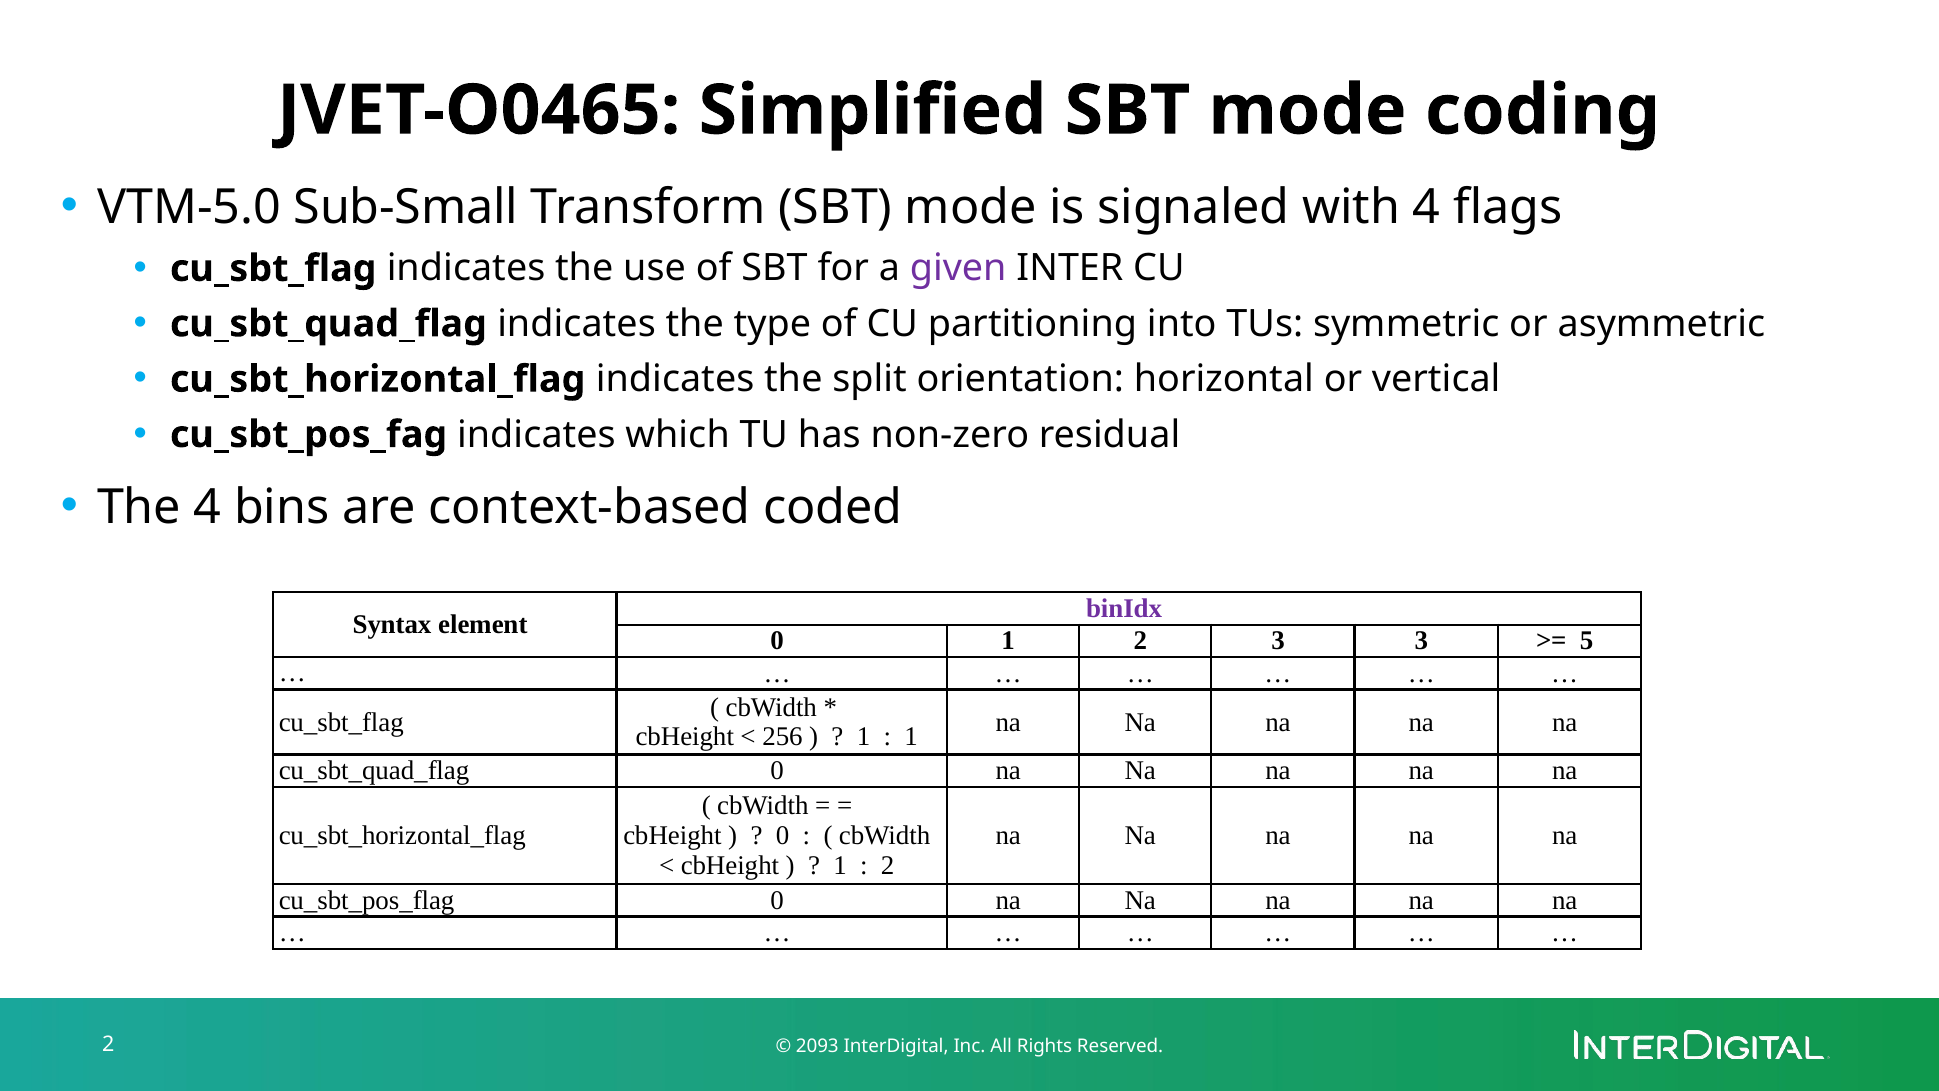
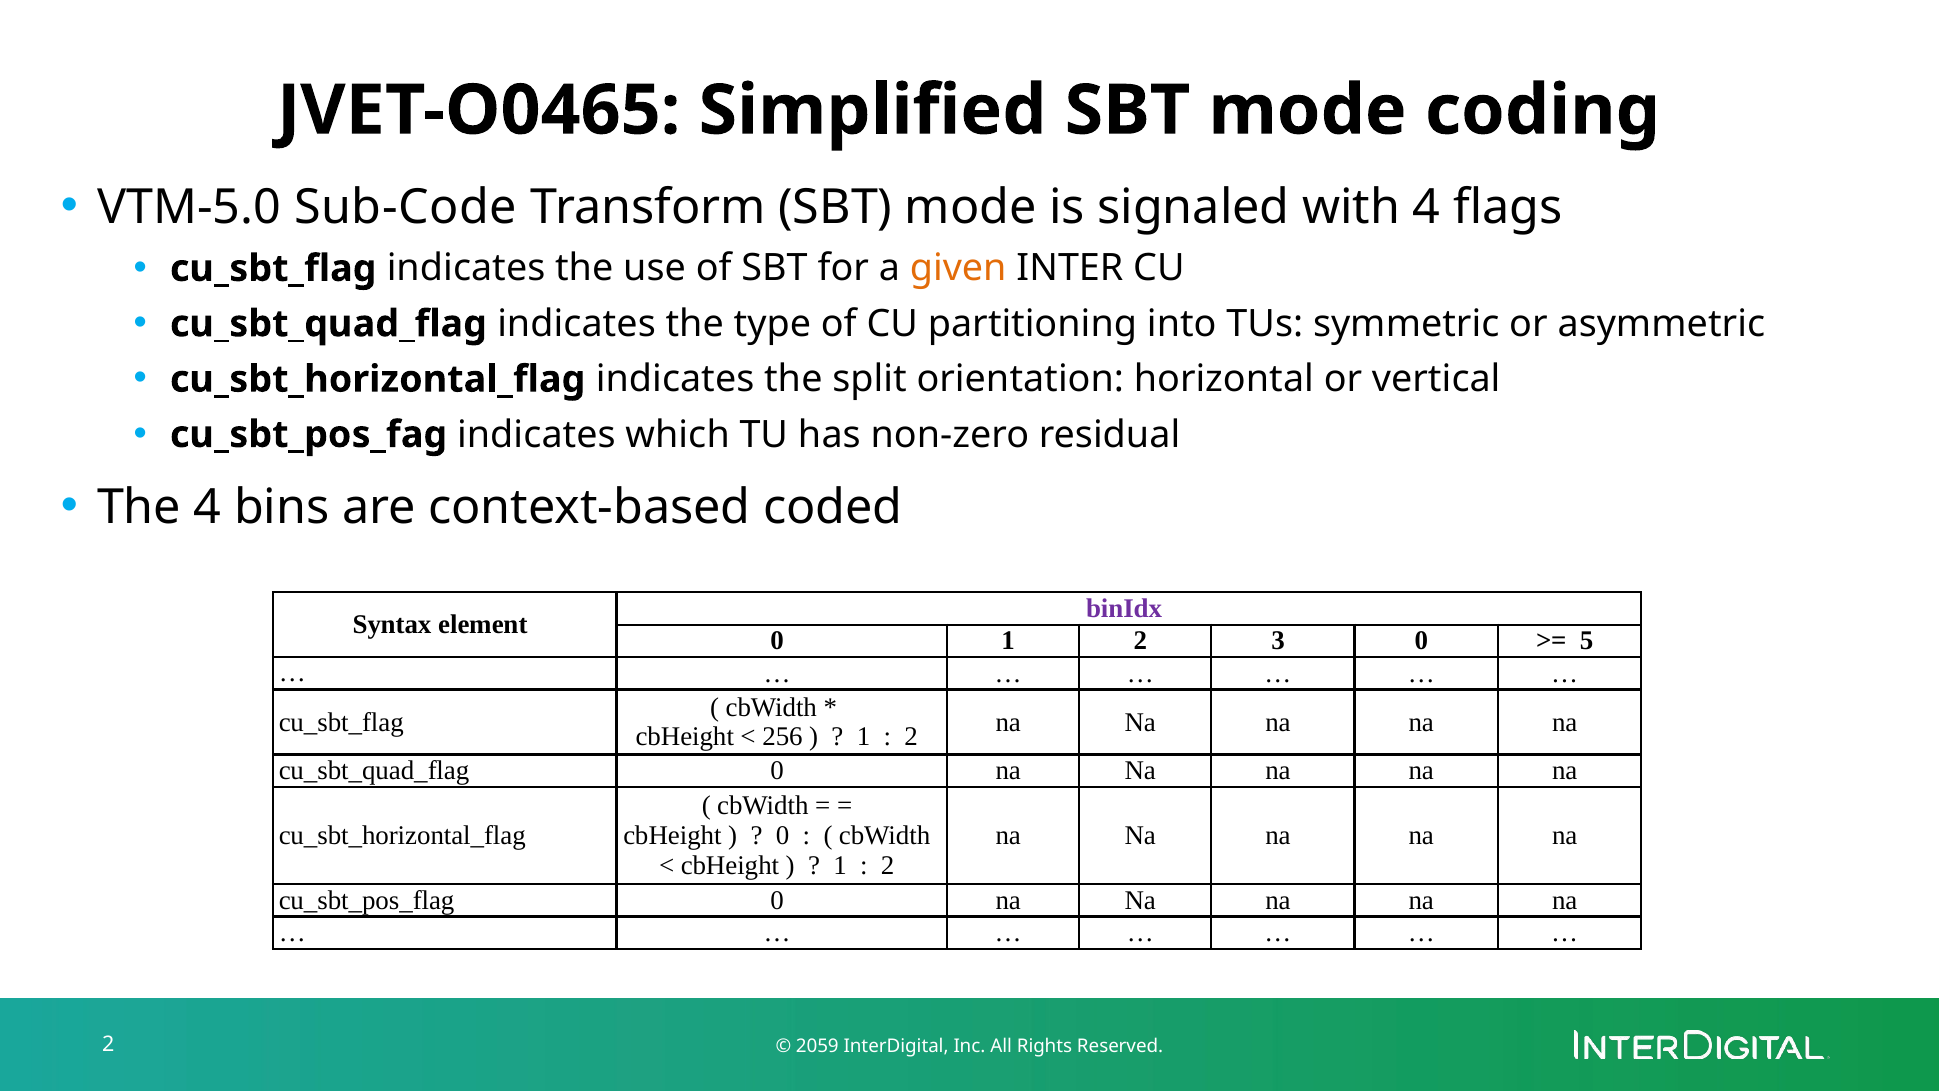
Sub-Small: Sub-Small -> Sub-Code
given colour: purple -> orange
3 3: 3 -> 0
1 at (911, 737): 1 -> 2
2093: 2093 -> 2059
